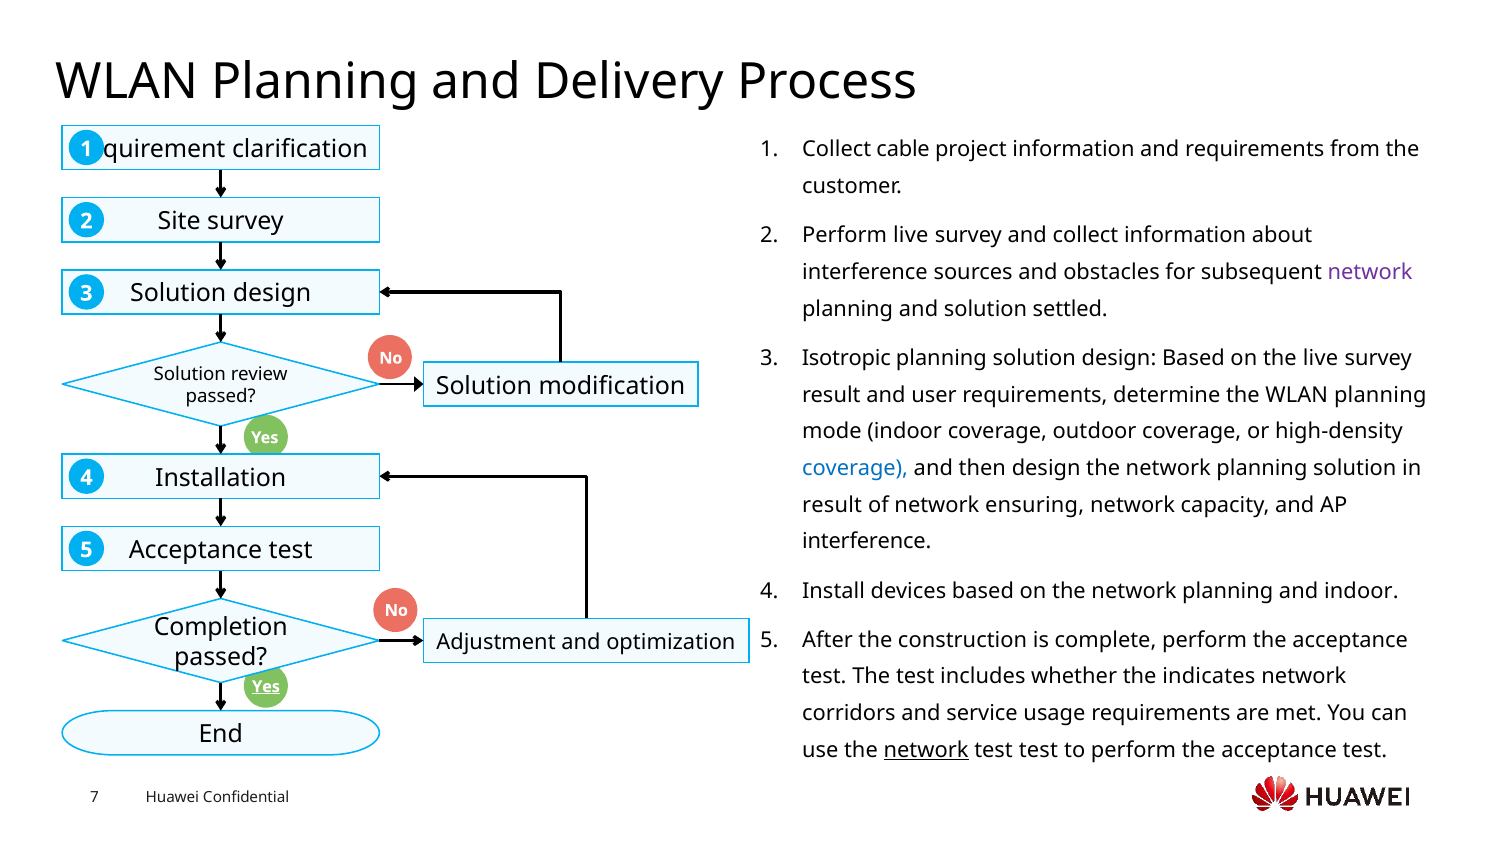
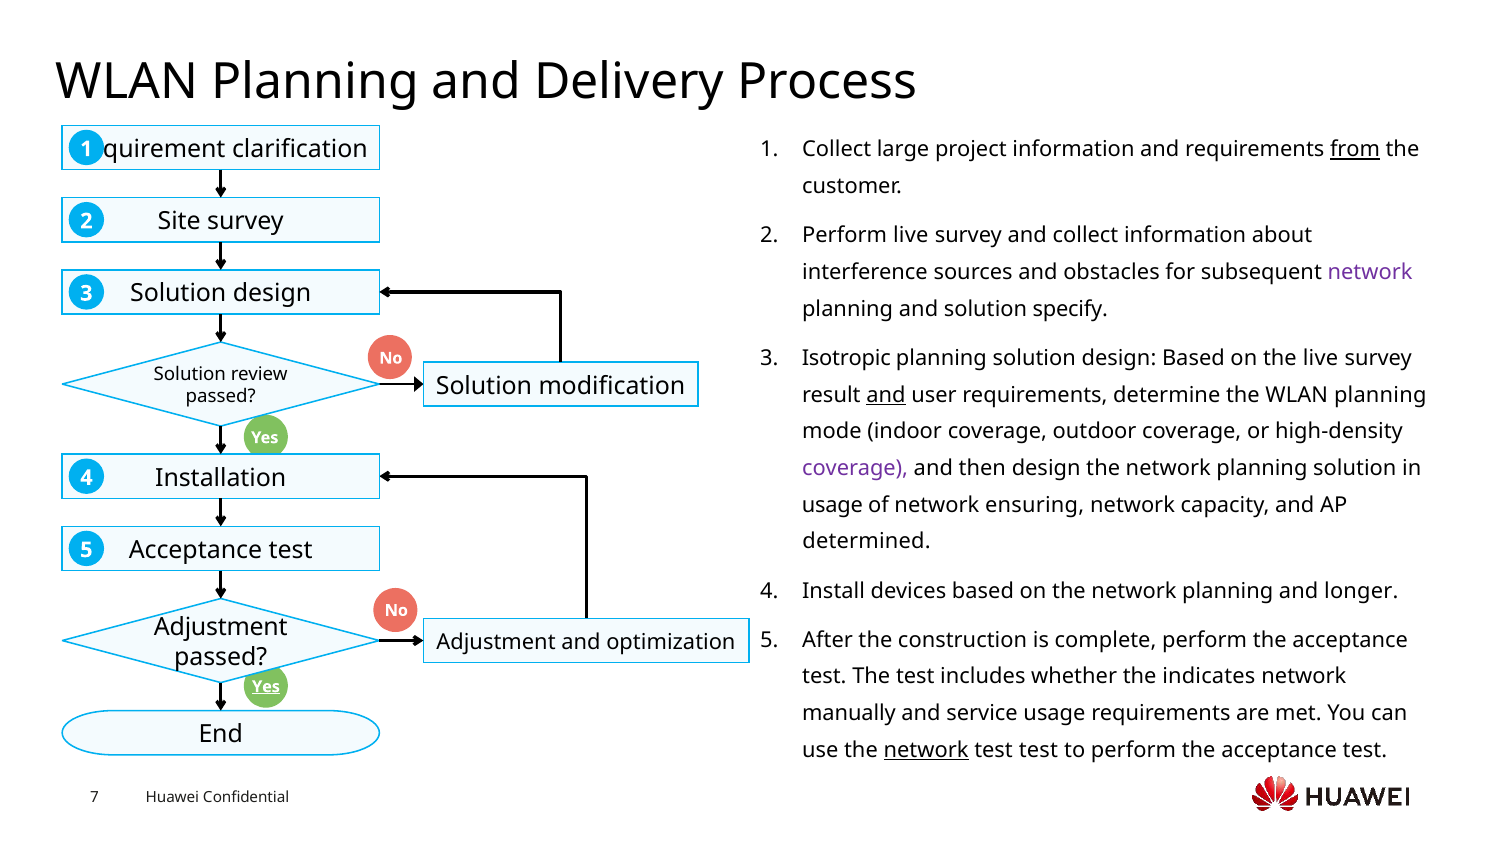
cable: cable -> large
from underline: none -> present
settled: settled -> specify
and at (886, 395) underline: none -> present
coverage at (855, 468) colour: blue -> purple
result at (832, 505): result -> usage
interference at (867, 541): interference -> determined
and indoor: indoor -> longer
Completion at (221, 627): Completion -> Adjustment
corridors: corridors -> manually
